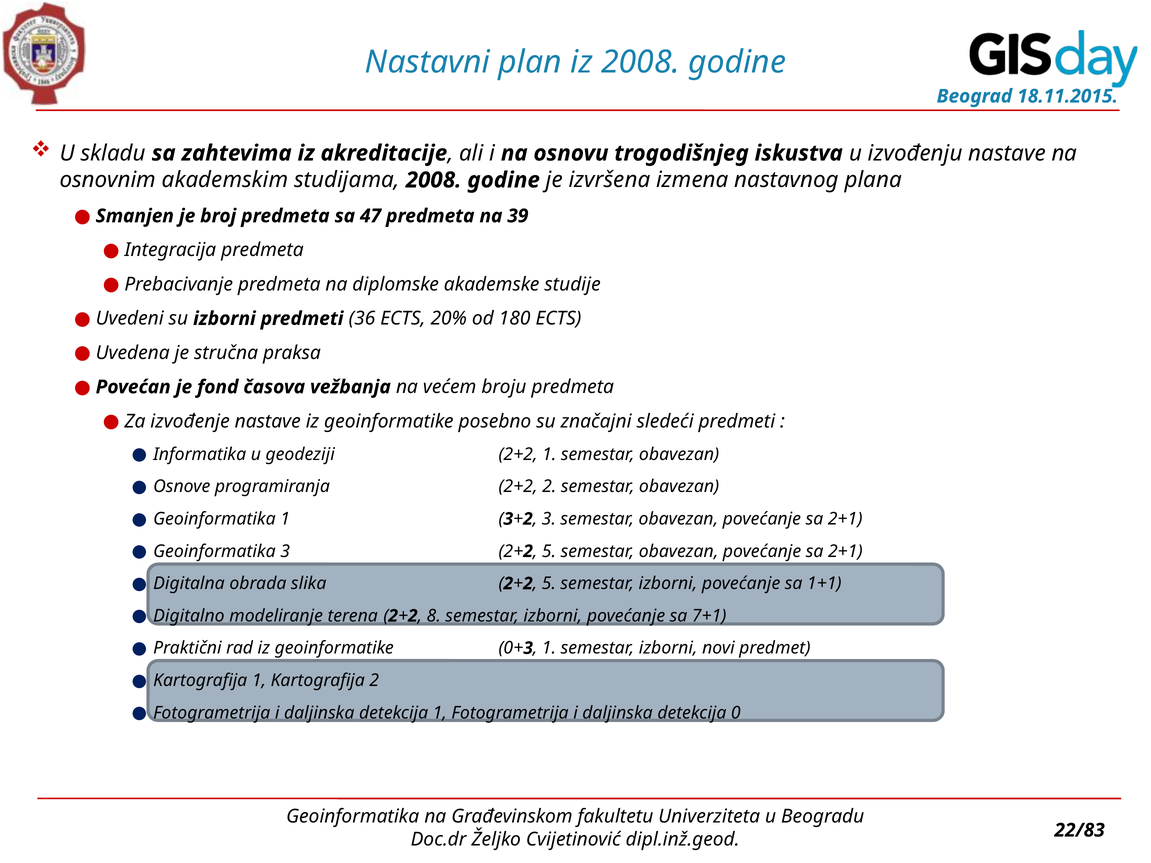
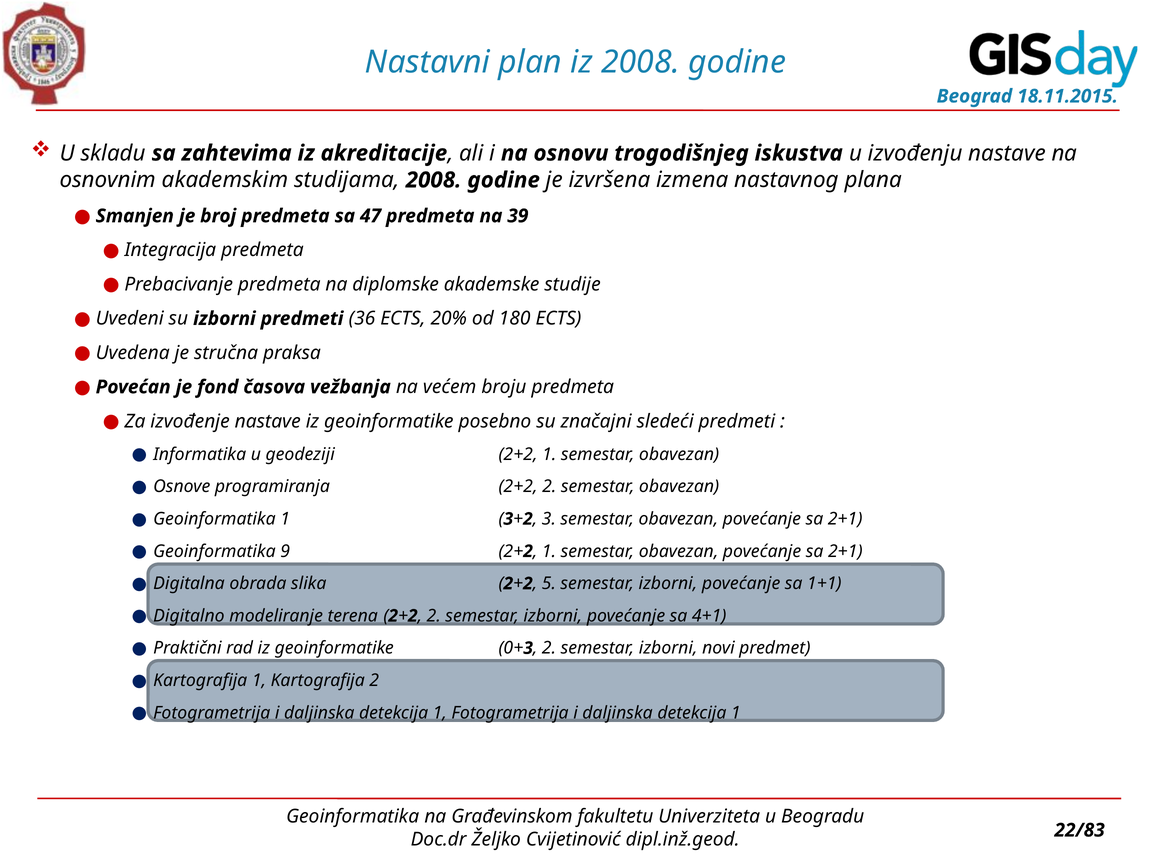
Geoinformatika 3: 3 -> 9
5 at (549, 551): 5 -> 1
terena 2+2 8: 8 -> 2
7+1: 7+1 -> 4+1
0+3 1: 1 -> 2
0 at (736, 713): 0 -> 1
